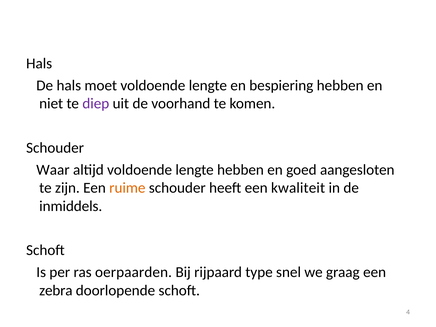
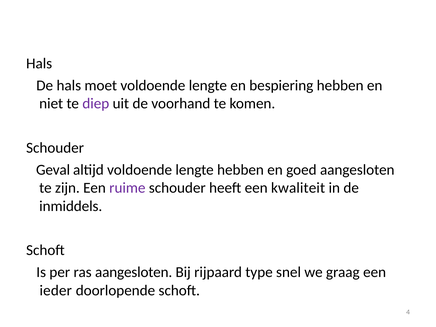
Waar: Waar -> Geval
ruime colour: orange -> purple
ras oerpaarden: oerpaarden -> aangesloten
zebra: zebra -> ieder
